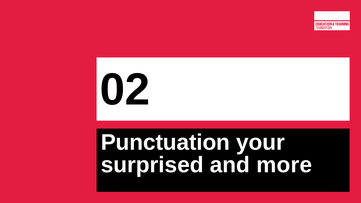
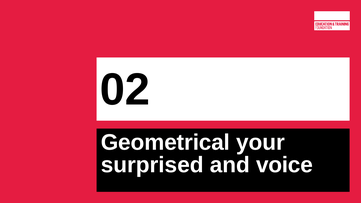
Punctuation: Punctuation -> Geometrical
more: more -> voice
